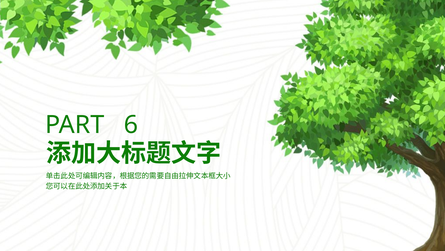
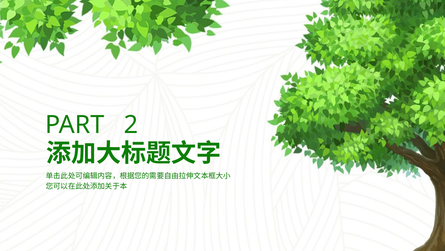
6: 6 -> 2
